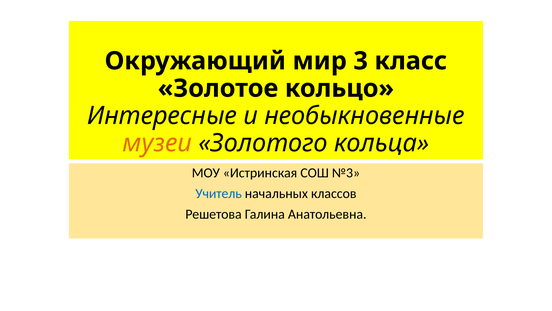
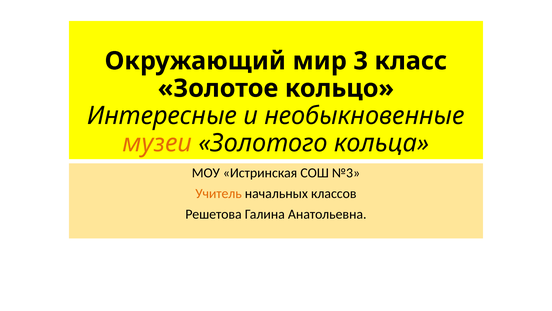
Учитель colour: blue -> orange
